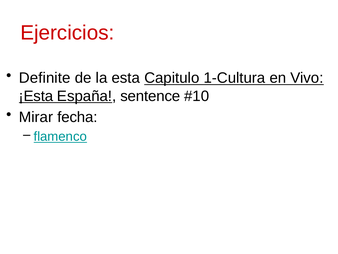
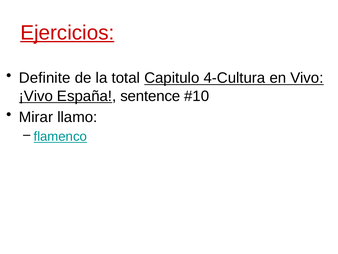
Ejercicios underline: none -> present
esta: esta -> total
1-Cultura: 1-Cultura -> 4-Cultura
¡Esta: ¡Esta -> ¡Vivo
fecha: fecha -> llamo
